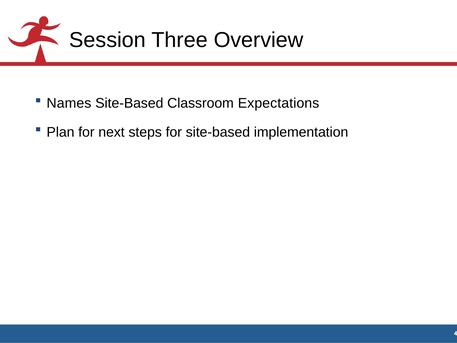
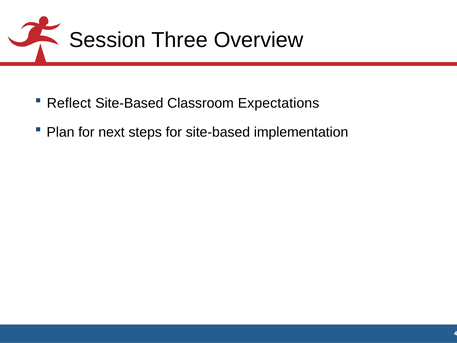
Names: Names -> Reflect
